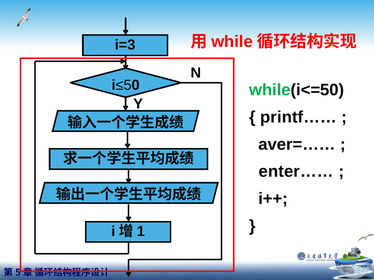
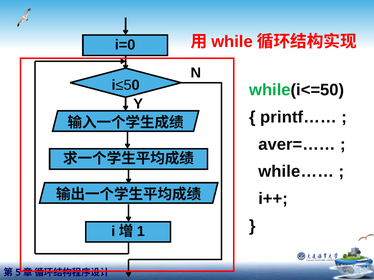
i=3: i=3 -> i=0
enter……: enter…… -> while……
